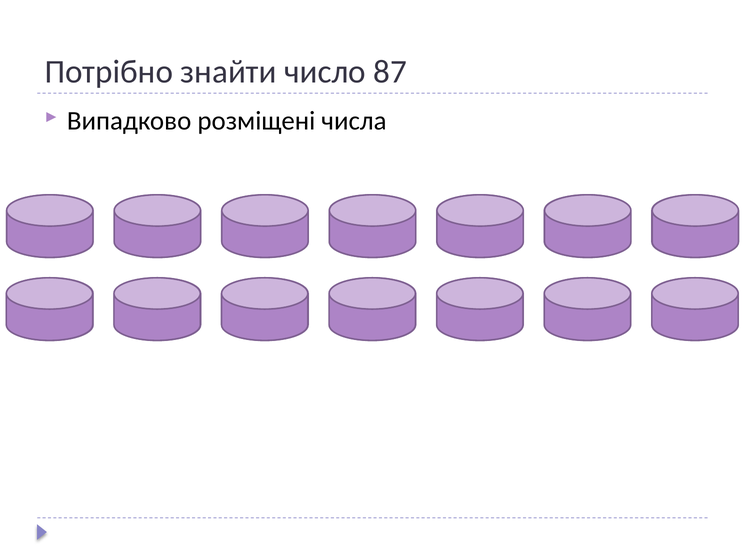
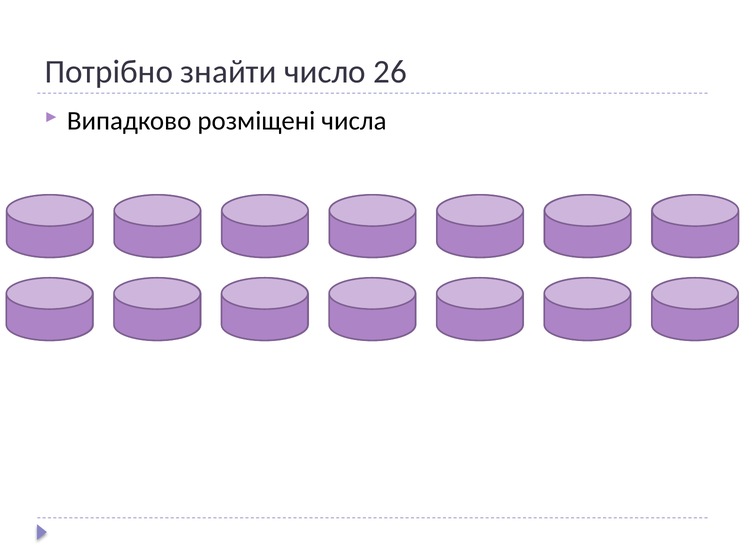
87: 87 -> 26
